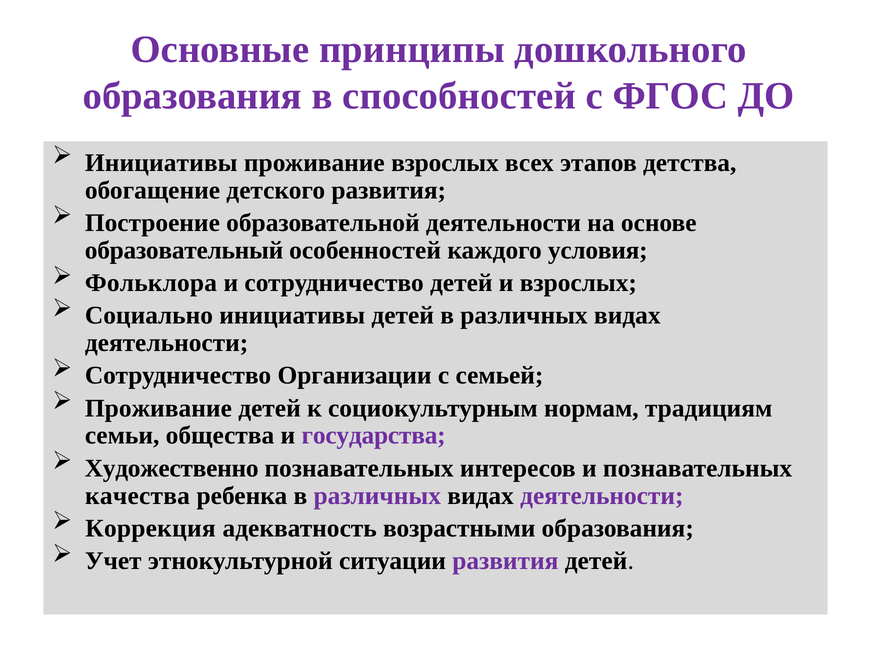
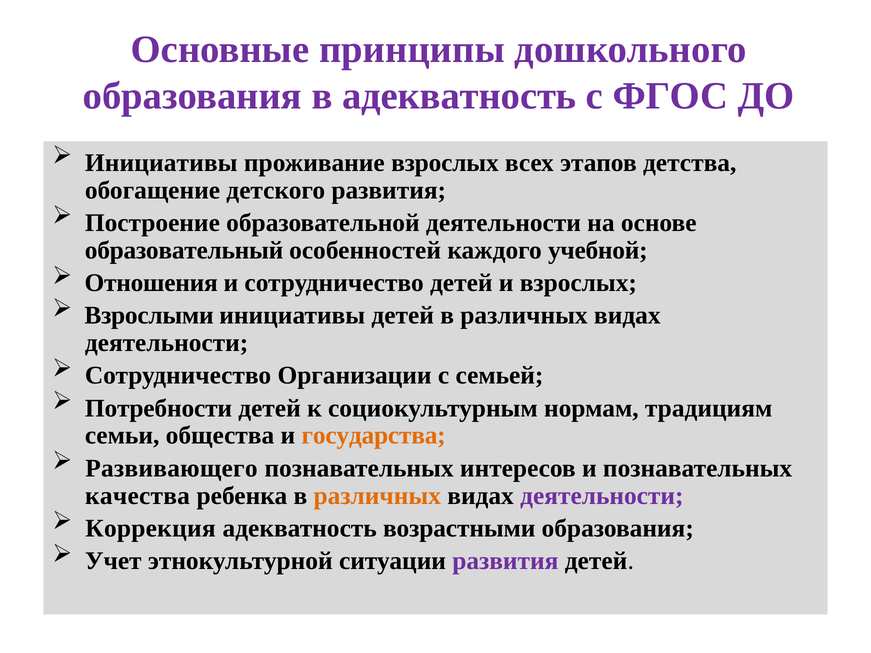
в способностей: способностей -> адекватность
условия: условия -> учебной
Фольклора: Фольклора -> Отношения
Социально: Социально -> Взрослыми
Проживание at (158, 408): Проживание -> Потребности
государства colour: purple -> orange
Художественно: Художественно -> Развивающего
различных at (377, 496) colour: purple -> orange
